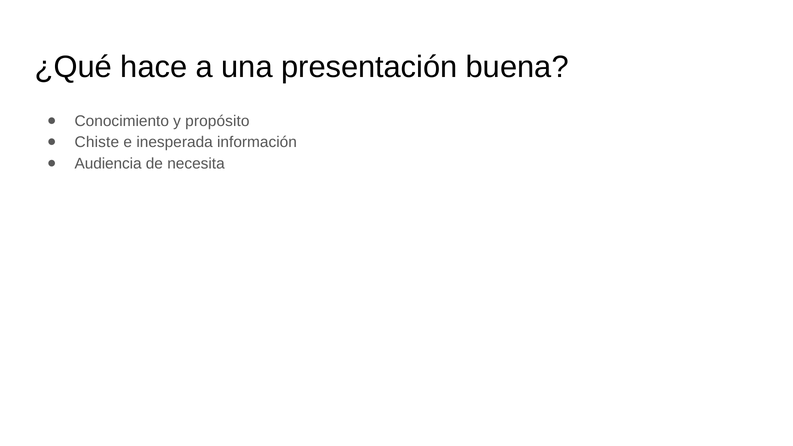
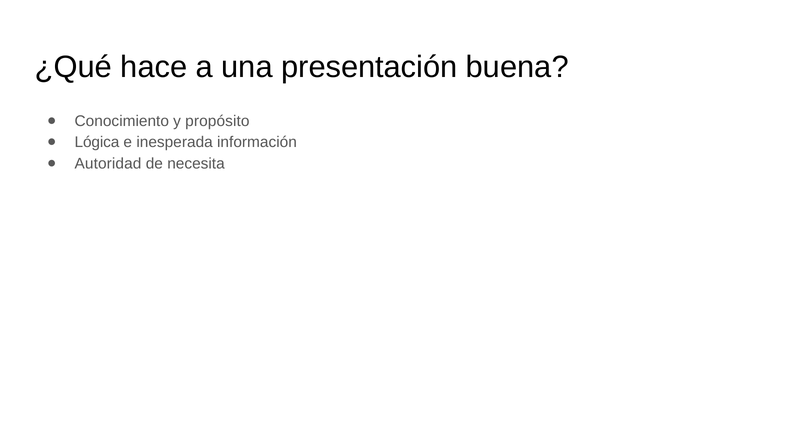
Chiste: Chiste -> Lógica
Audiencia: Audiencia -> Autoridad
